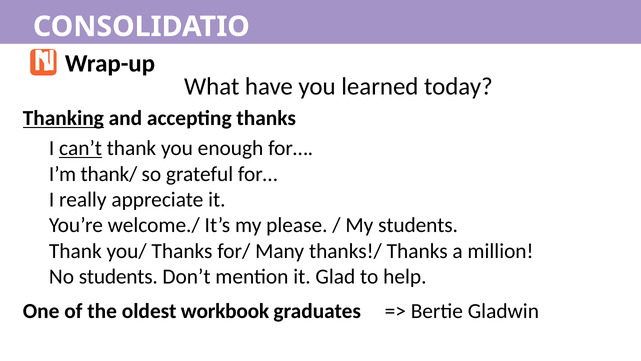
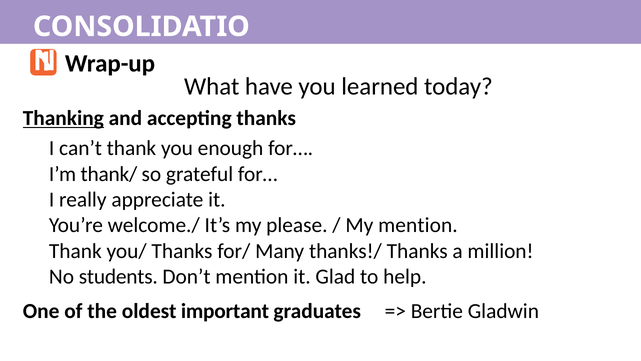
can’t underline: present -> none
My students: students -> mention
workbook: workbook -> important
